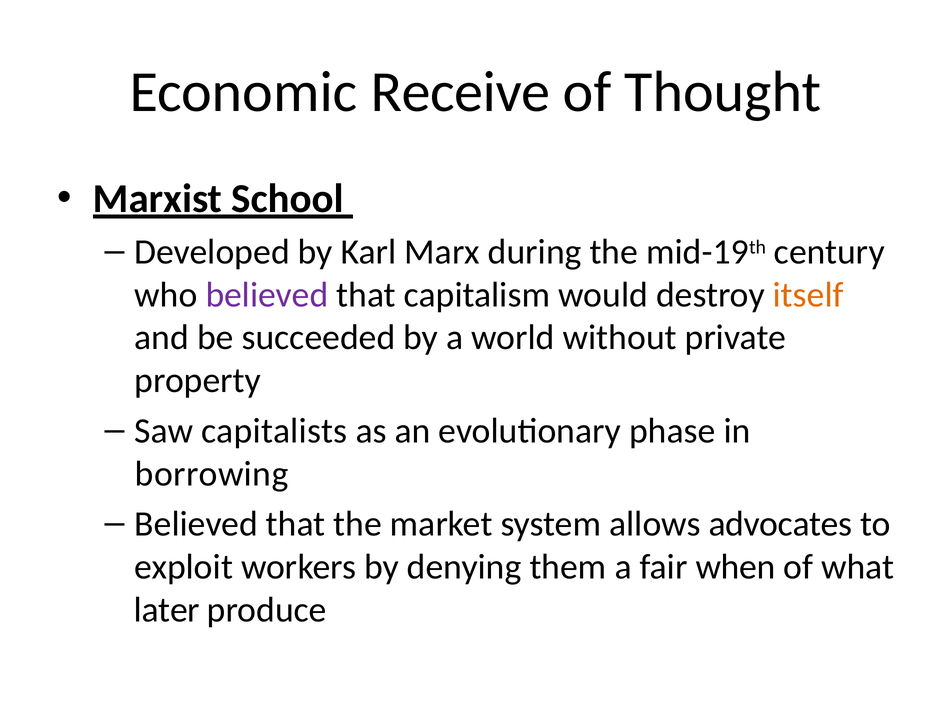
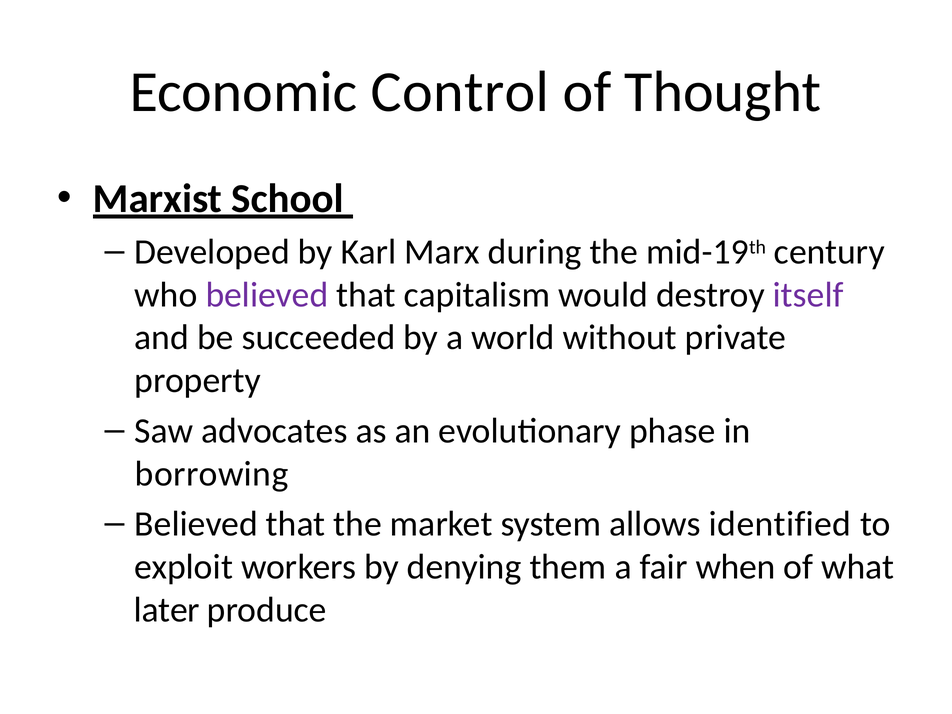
Receive: Receive -> Control
itself colour: orange -> purple
capitalists: capitalists -> advocates
advocates: advocates -> identified
